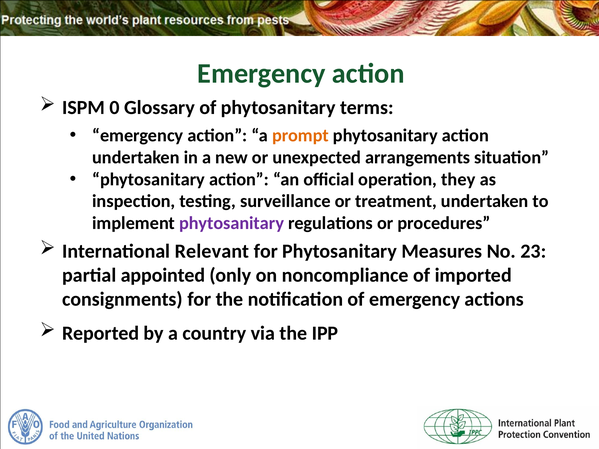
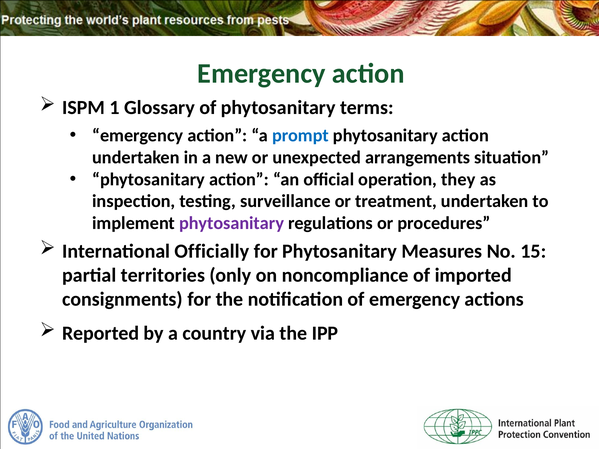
0: 0 -> 1
prompt colour: orange -> blue
Relevant: Relevant -> Officially
23: 23 -> 15
appointed: appointed -> territories
